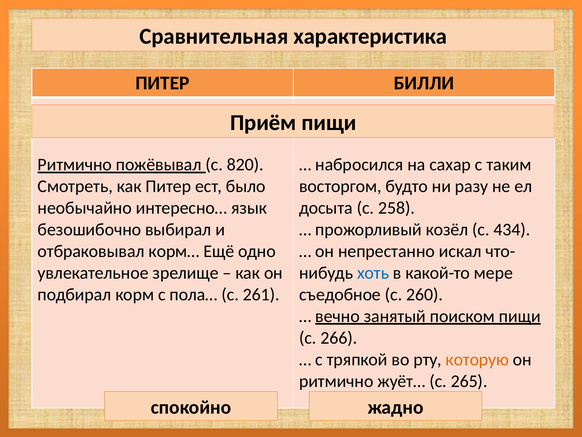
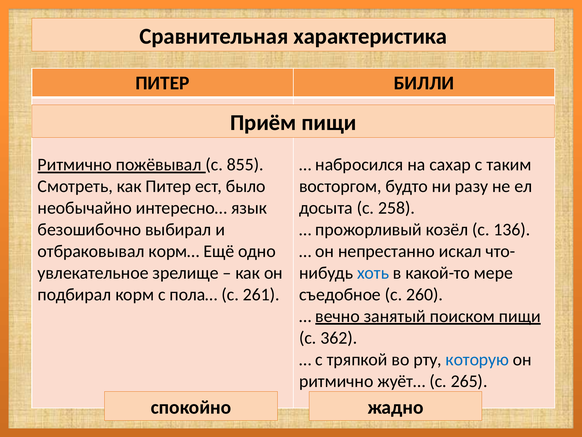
820: 820 -> 855
434: 434 -> 136
266: 266 -> 362
которую colour: orange -> blue
